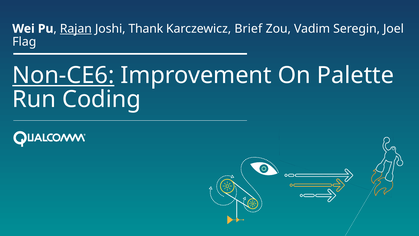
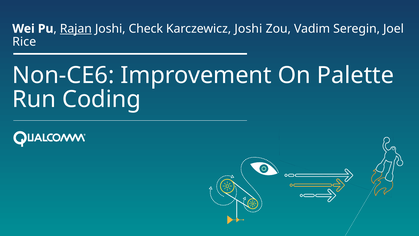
Thank: Thank -> Check
Karczewicz Brief: Brief -> Joshi
Flag: Flag -> Rice
Non-CE6 underline: present -> none
